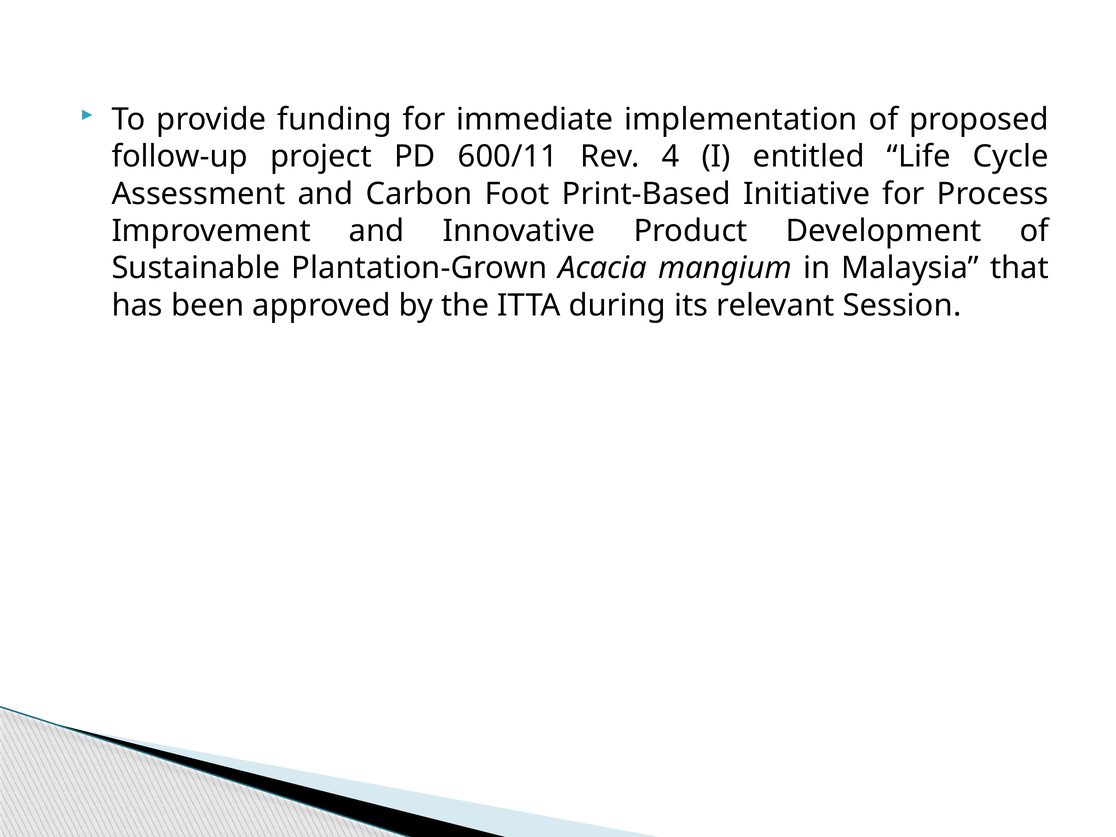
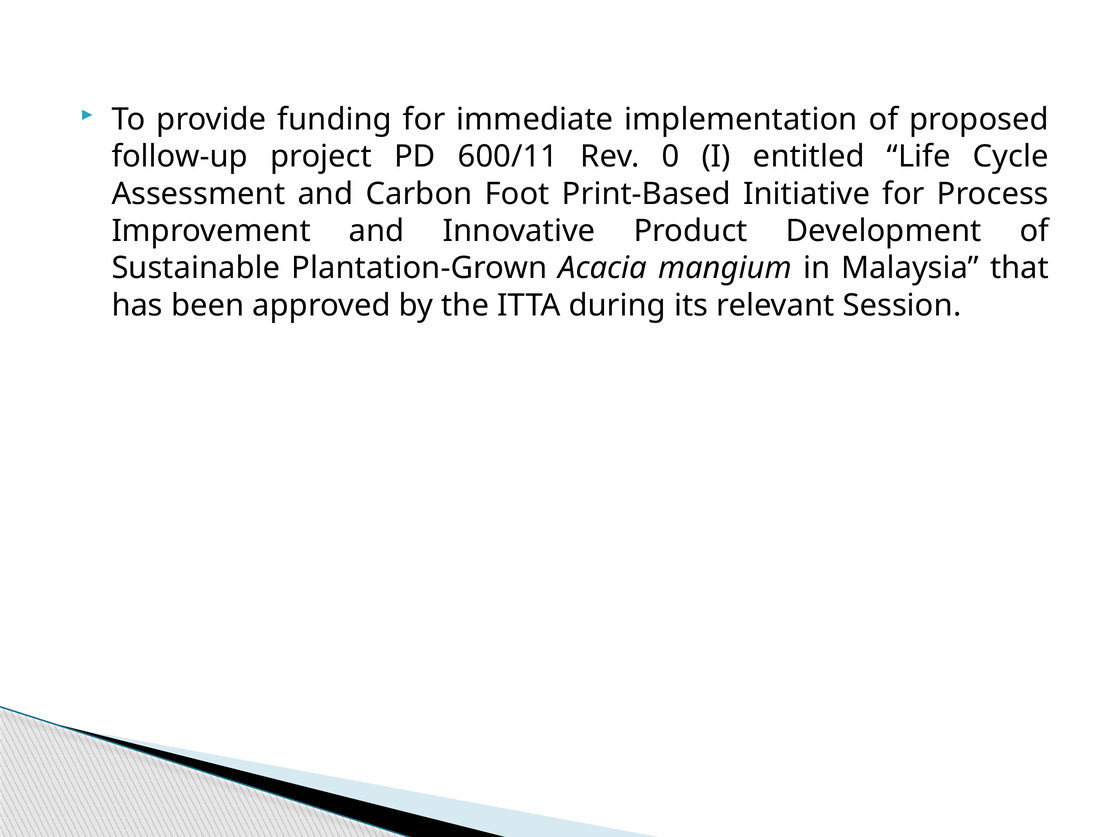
4: 4 -> 0
